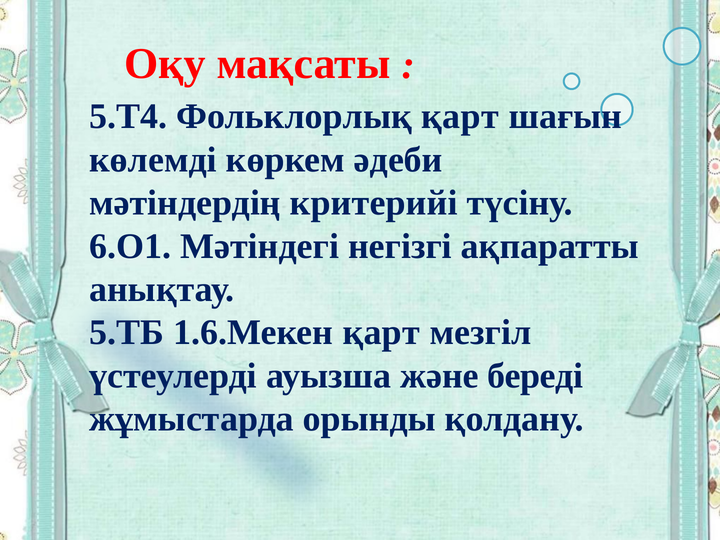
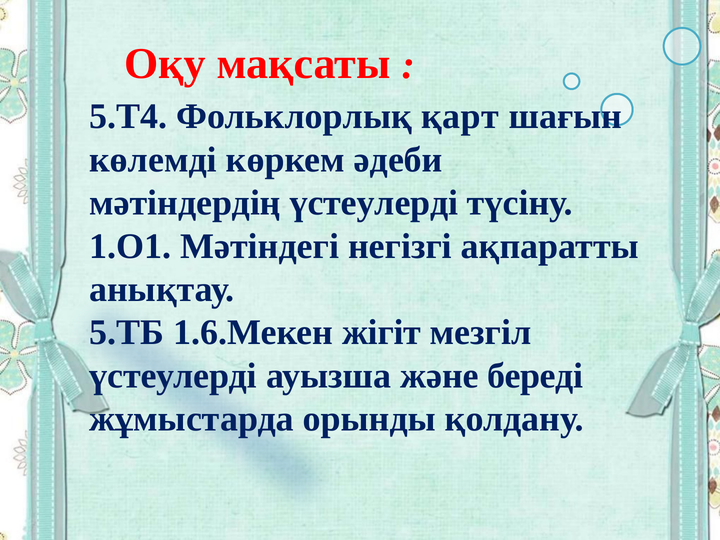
мәтіндердің критерийі: критерийі -> үстеулерді
6.О1: 6.О1 -> 1.О1
1.6.Мекен қарт: қарт -> жігіт
